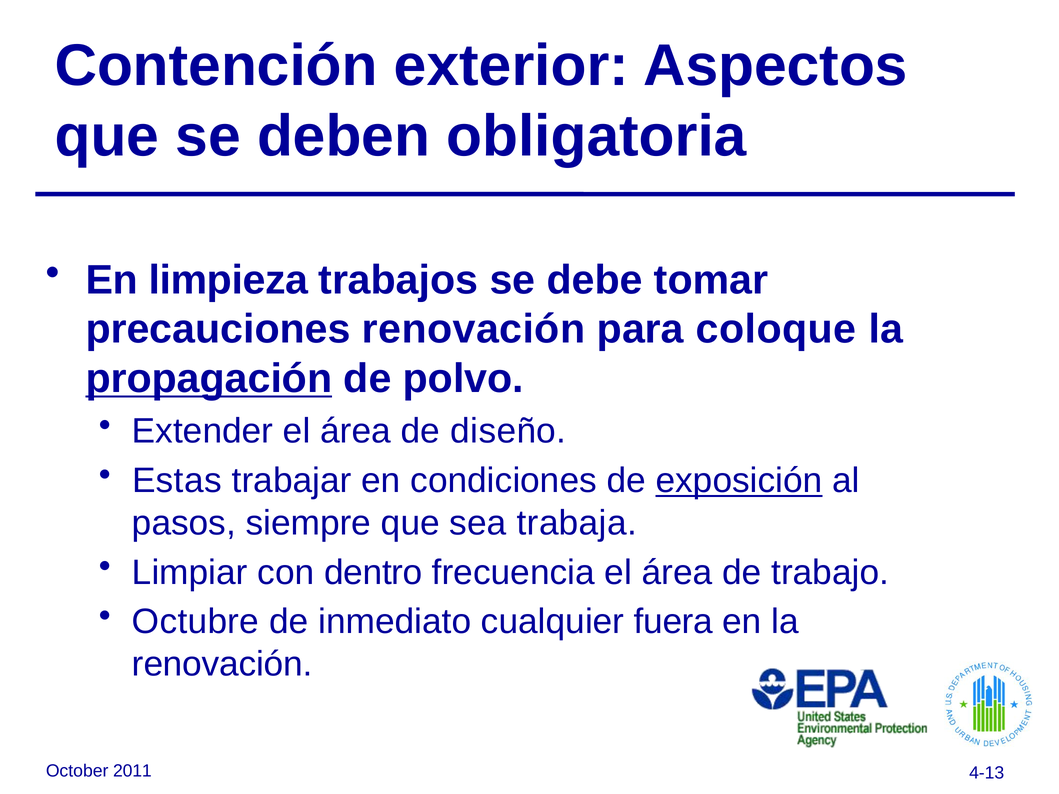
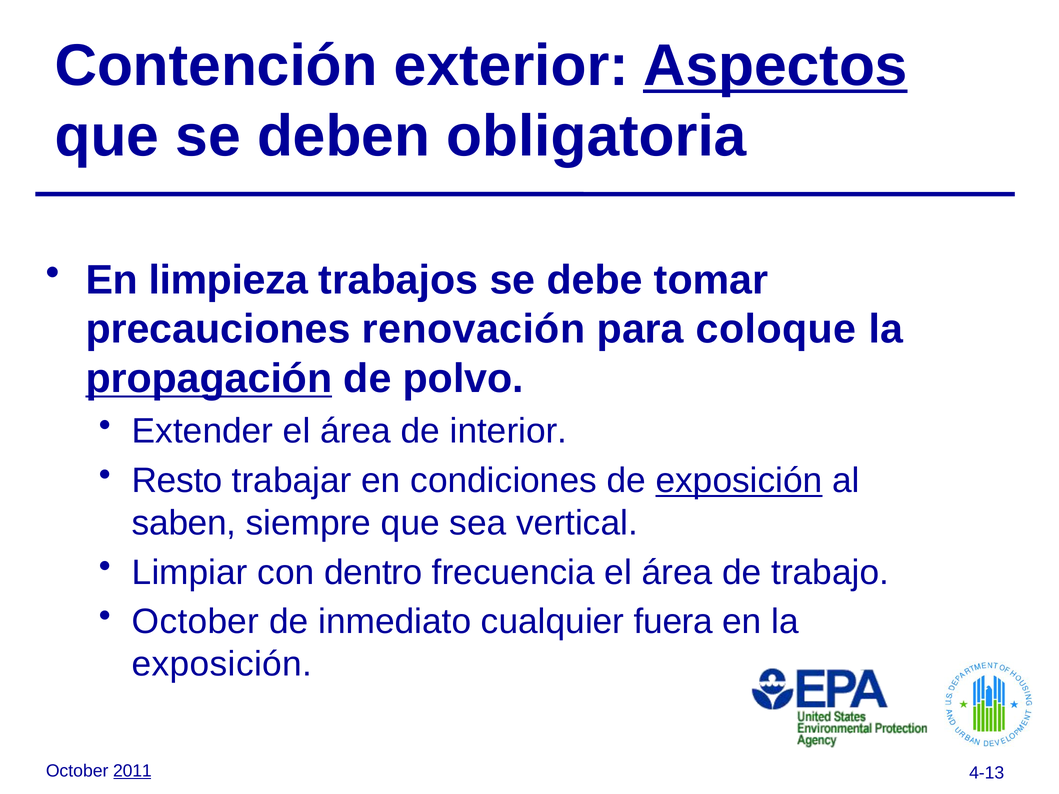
Aspectos underline: none -> present
diseño: diseño -> interior
Estas: Estas -> Resto
pasos: pasos -> saben
trabaja: trabaja -> vertical
Octubre at (196, 622): Octubre -> October
renovación at (222, 664): renovación -> exposición
2011 underline: none -> present
